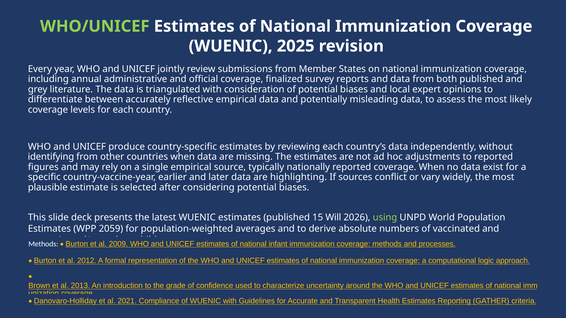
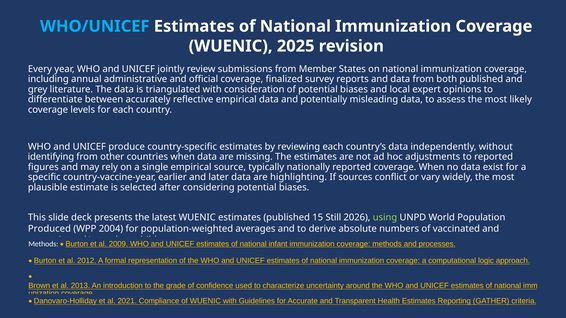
WHO/UNICEF colour: light green -> light blue
Will: Will -> Still
Estimates at (49, 229): Estimates -> Produced
2059: 2059 -> 2004
